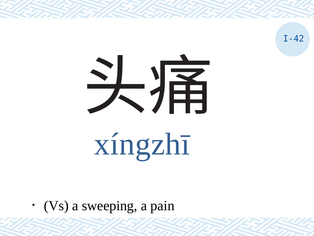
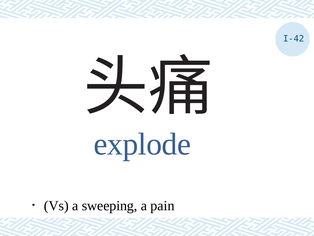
xíngzhī: xíngzhī -> explode
